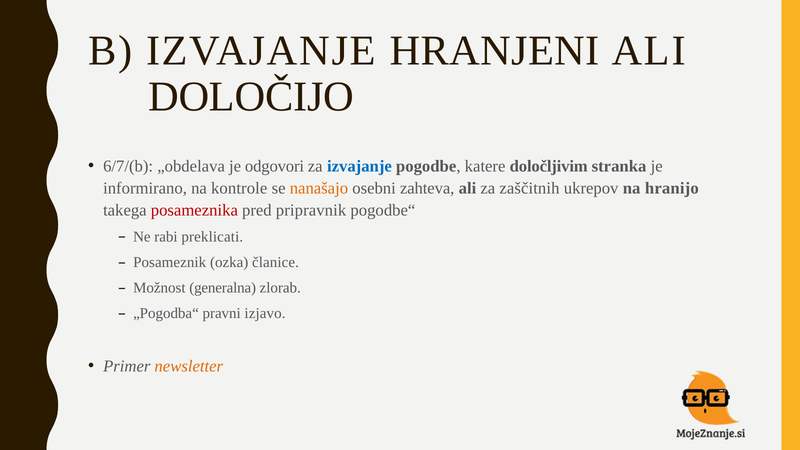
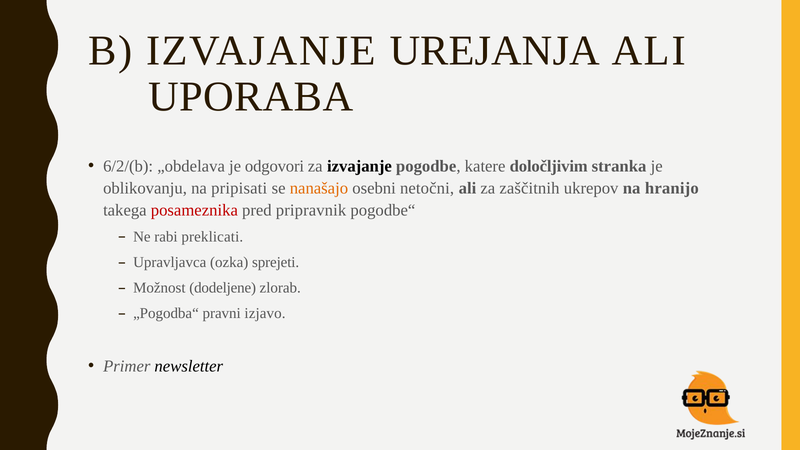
HRANJENI: HRANJENI -> UREJANJA
DOLOČIJO: DOLOČIJO -> UPORABA
6/7/(b: 6/7/(b -> 6/2/(b
izvajanje at (359, 166) colour: blue -> black
informirano: informirano -> oblikovanju
kontrole: kontrole -> pripisati
zahteva: zahteva -> netočni
Posameznik: Posameznik -> Upravljavca
članice: članice -> sprejeti
generalna: generalna -> dodeljene
newsletter colour: orange -> black
